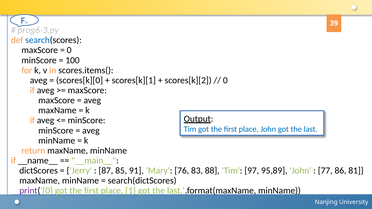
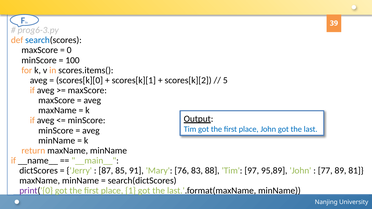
0 at (225, 80): 0 -> 5
86: 86 -> 89
